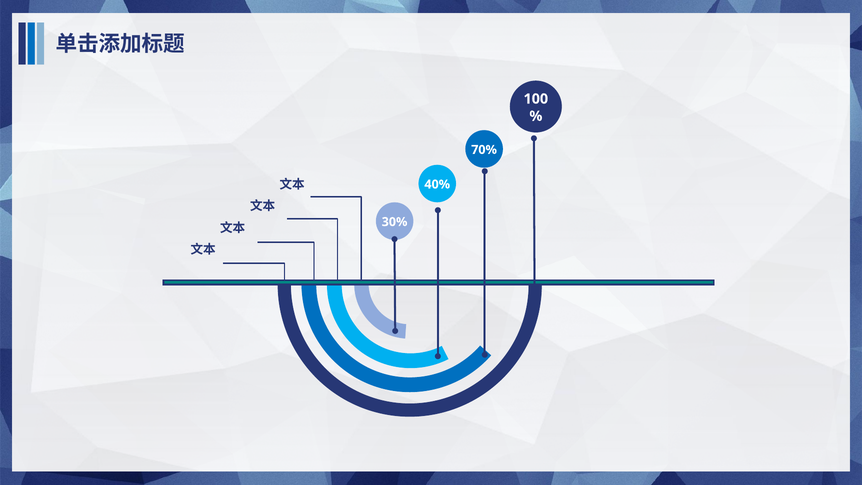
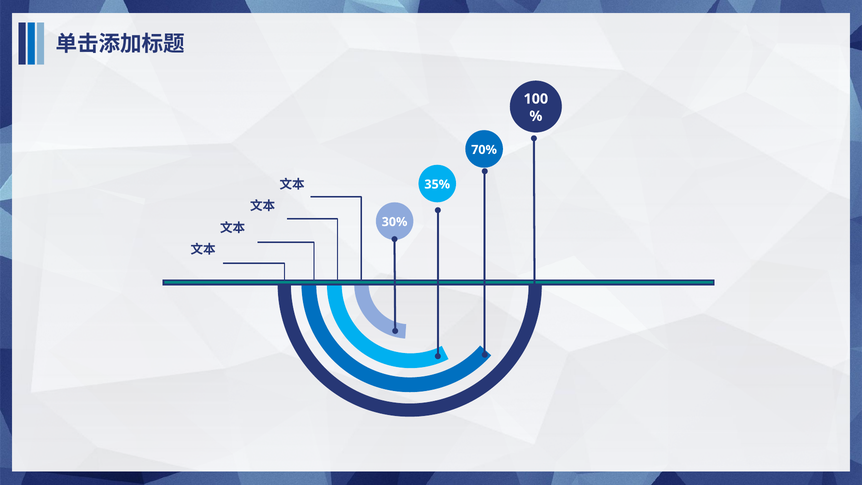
40%: 40% -> 35%
